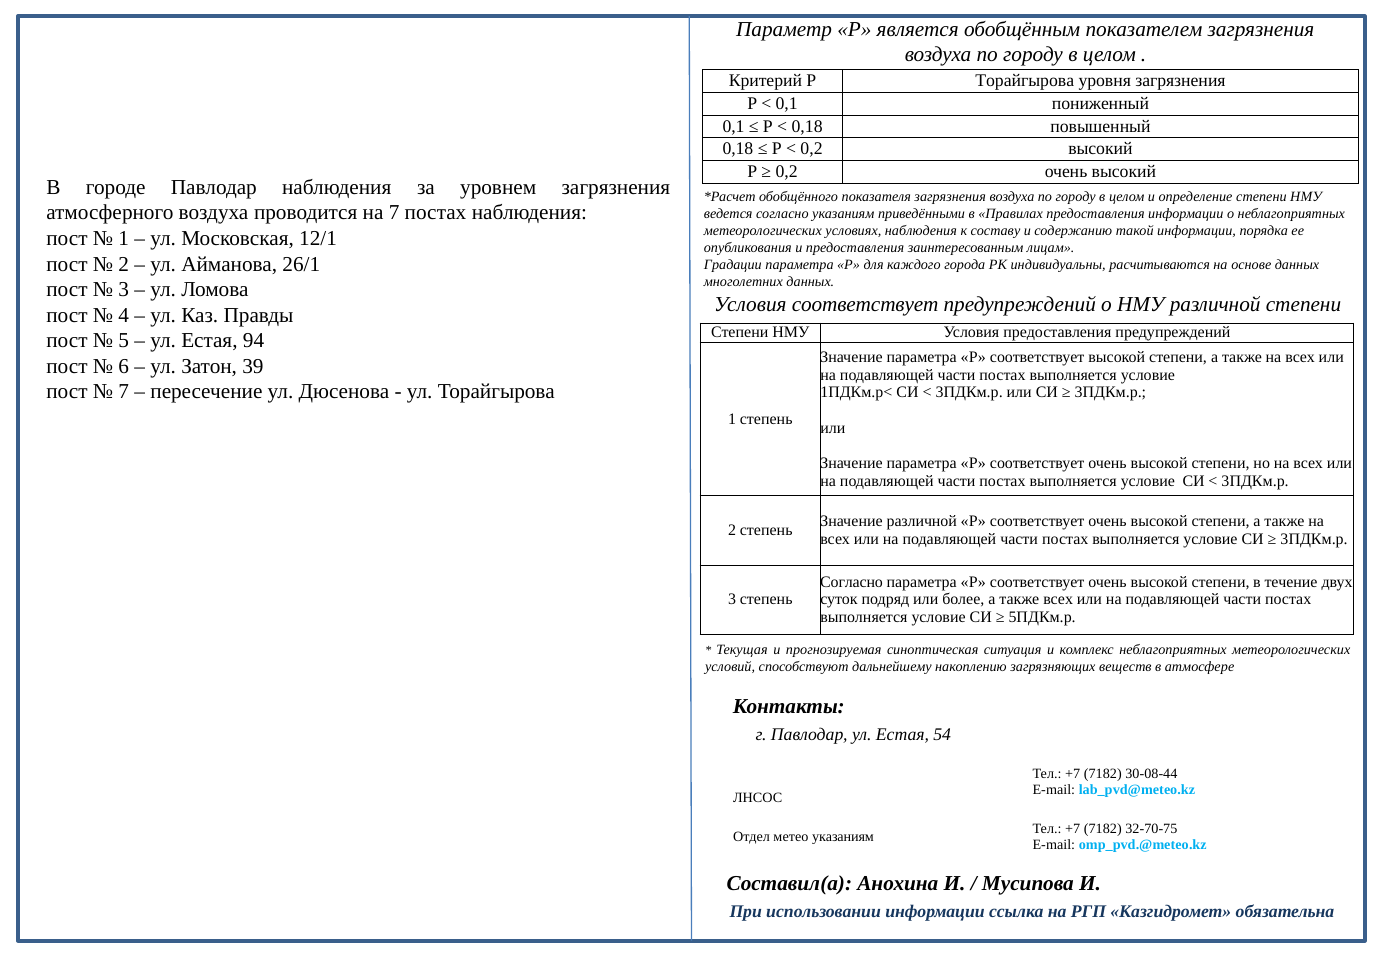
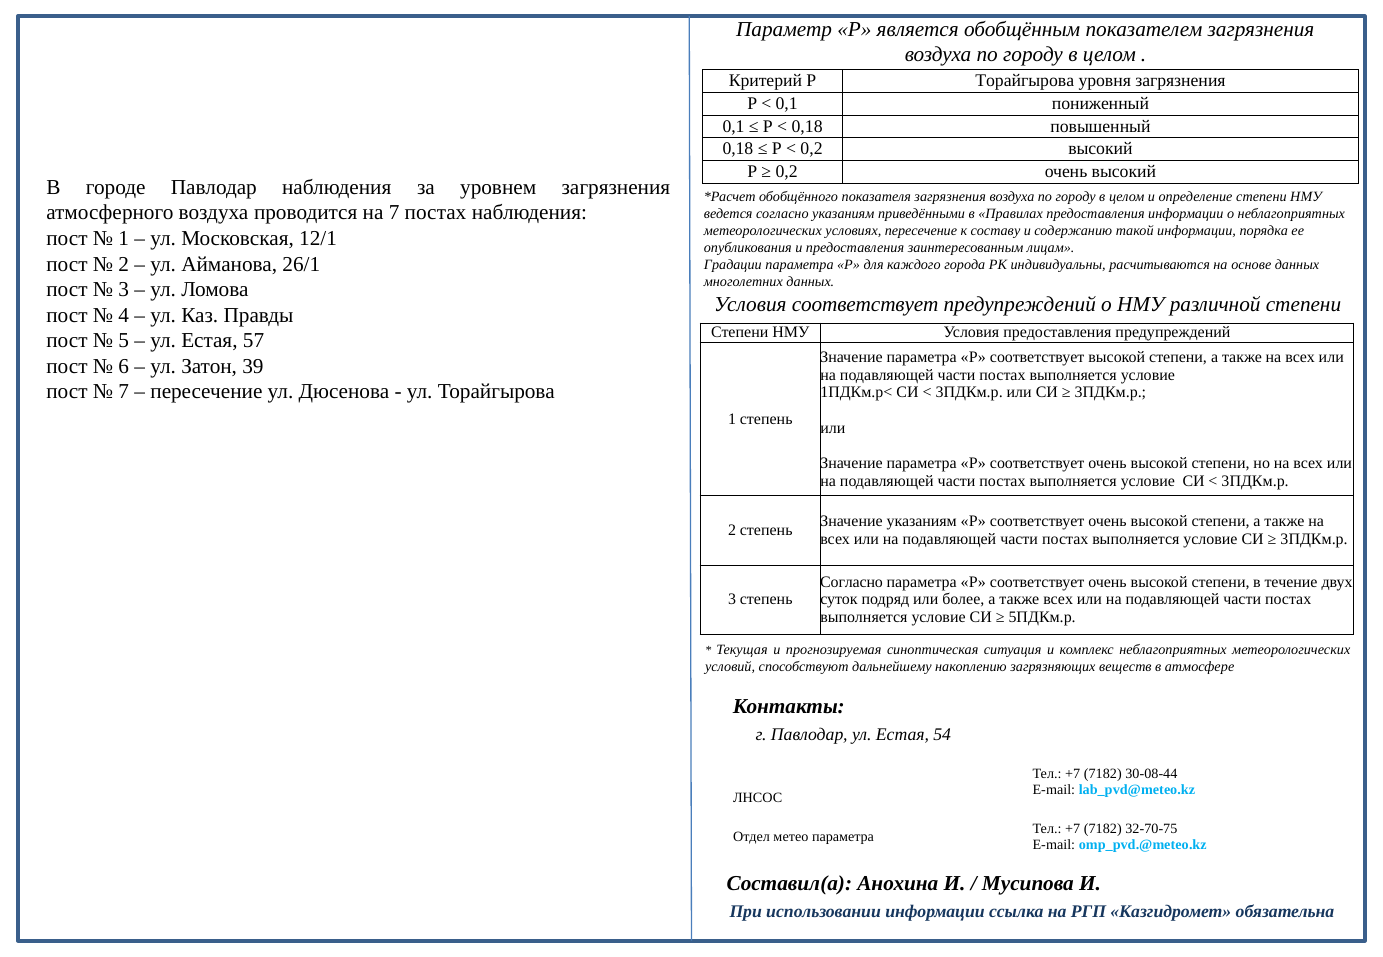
условиях наблюдения: наблюдения -> пересечение
94: 94 -> 57
Значение различной: различной -> указаниям
метео указаниям: указаниям -> параметра
